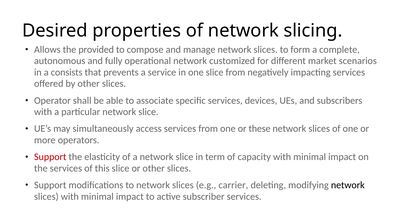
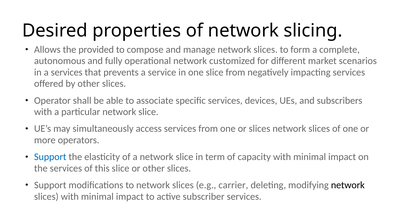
a consists: consists -> services
or these: these -> slices
Support at (50, 157) colour: red -> blue
